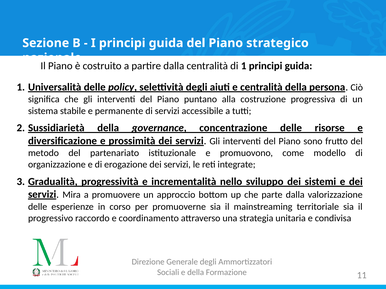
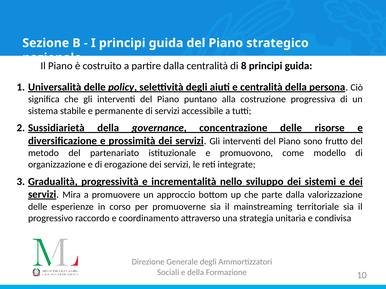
di 1: 1 -> 8
11: 11 -> 10
